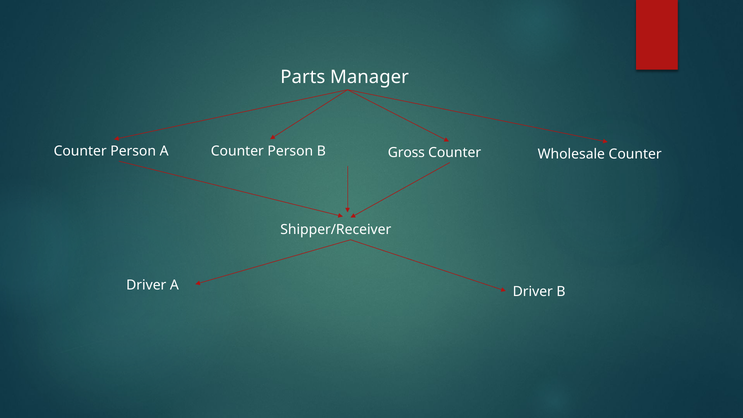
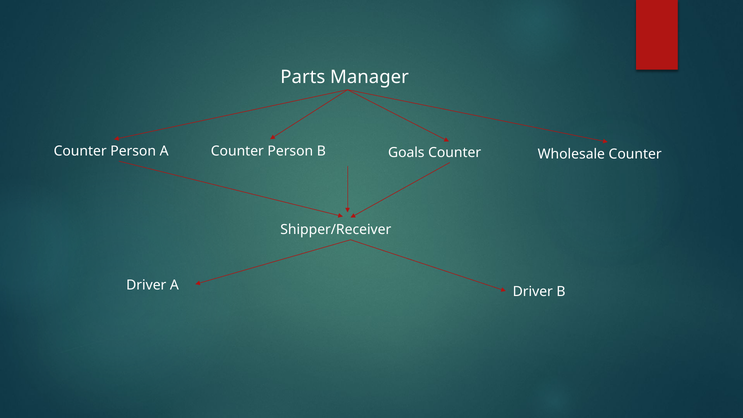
Gross: Gross -> Goals
